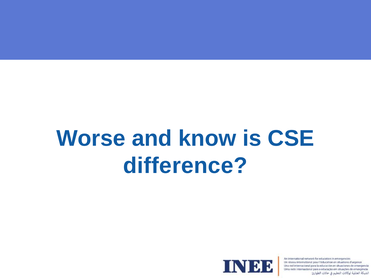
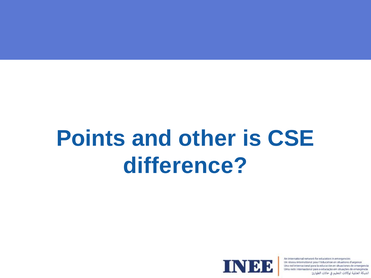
Worse: Worse -> Points
know: know -> other
